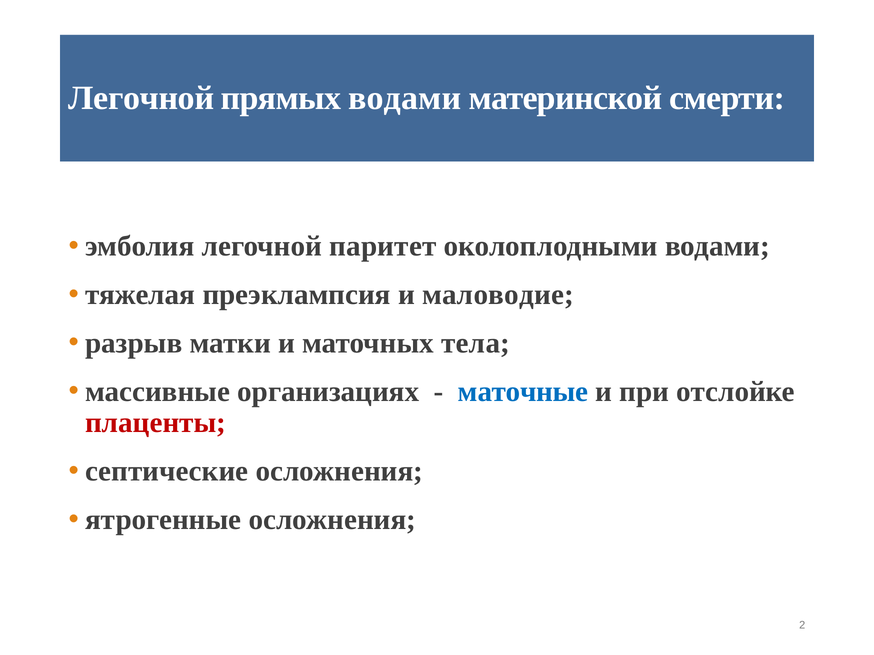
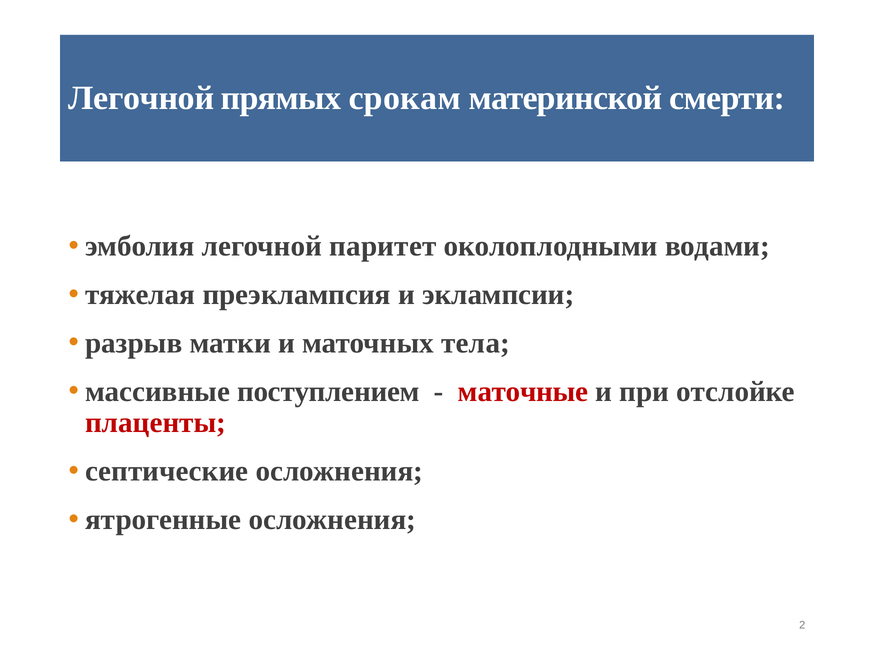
прямых водами: водами -> срокам
маловодие: маловодие -> эклампсии
организациях: организациях -> поступлением
маточные colour: blue -> red
